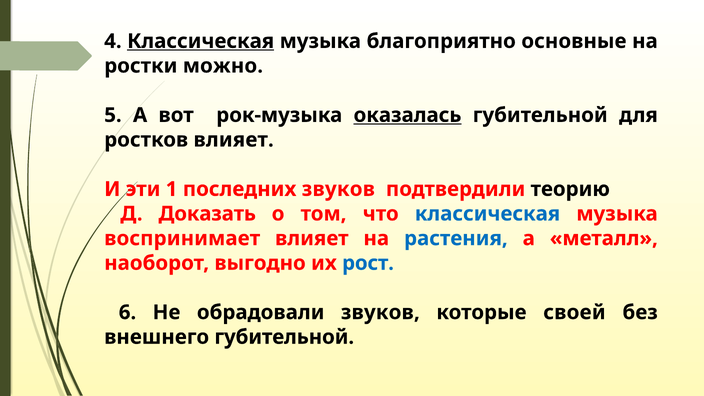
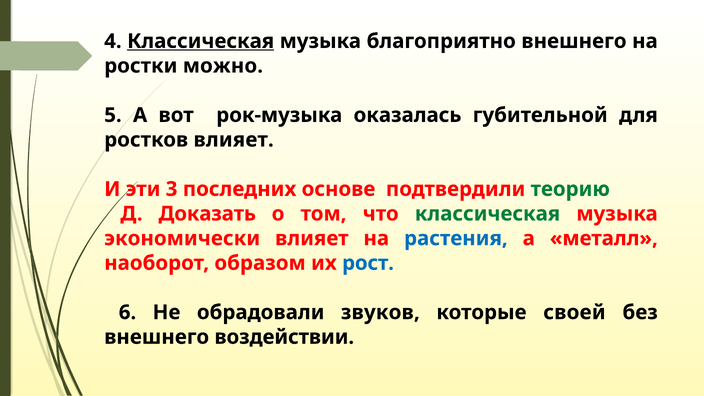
благоприятно основные: основные -> внешнего
оказалась underline: present -> none
1: 1 -> 3
последних звуков: звуков -> основе
теорию colour: black -> green
классическая at (488, 214) colour: blue -> green
воспринимает: воспринимает -> экономически
выгодно: выгодно -> образом
внешнего губительной: губительной -> воздействии
